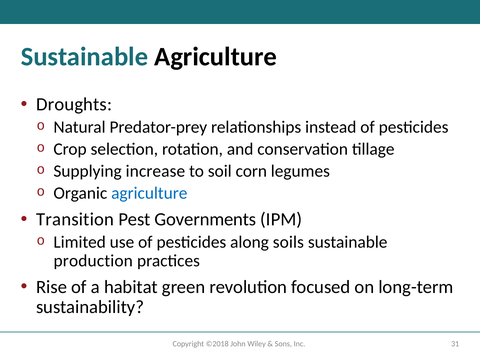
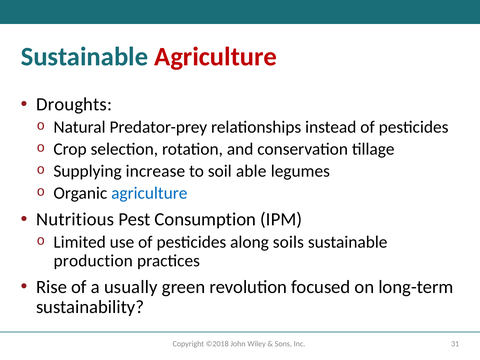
Agriculture at (216, 57) colour: black -> red
corn: corn -> able
Transition: Transition -> Nutritious
Governments: Governments -> Consumption
habitat: habitat -> usually
